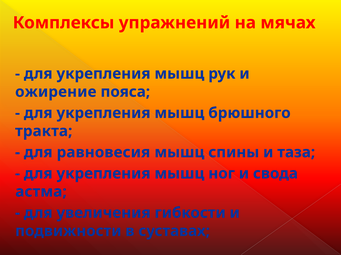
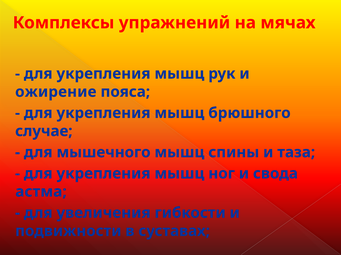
тракта: тракта -> случае
равновесия: равновесия -> мышечного
